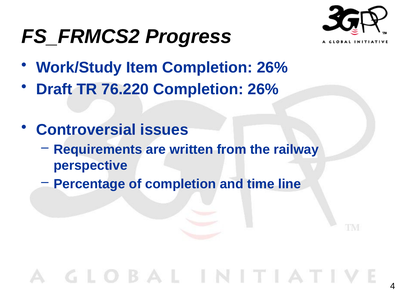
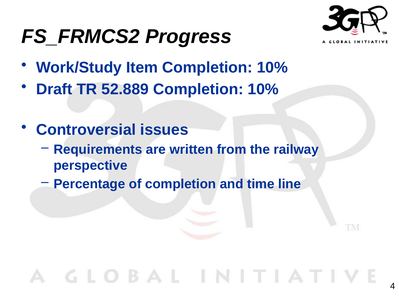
Item Completion 26%: 26% -> 10%
76.220: 76.220 -> 52.889
26% at (263, 89): 26% -> 10%
